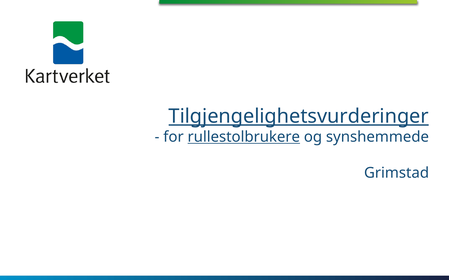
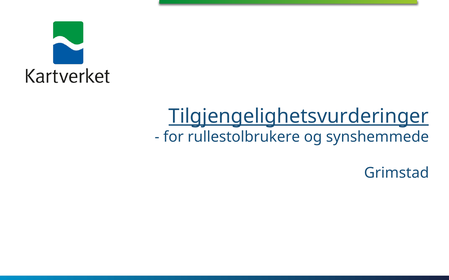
rullestolbrukere underline: present -> none
